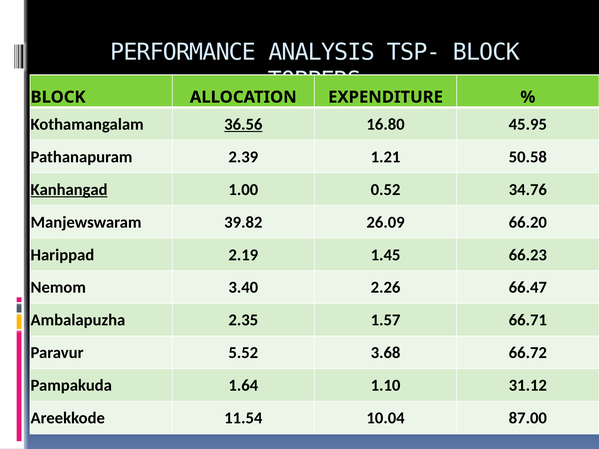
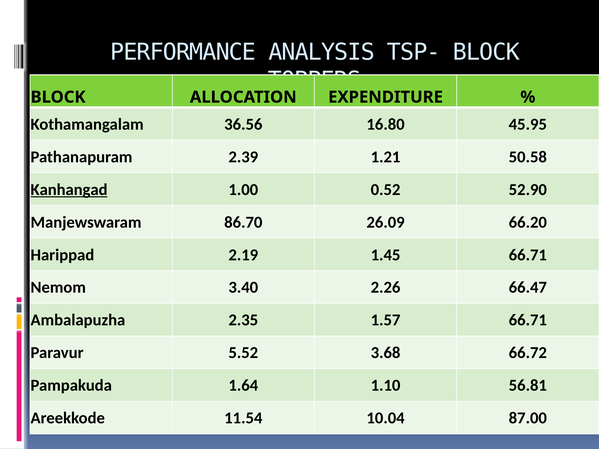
36.56 underline: present -> none
34.76: 34.76 -> 52.90
39.82: 39.82 -> 86.70
1.45 66.23: 66.23 -> 66.71
31.12: 31.12 -> 56.81
